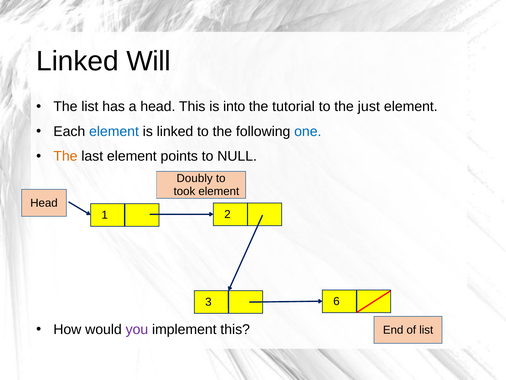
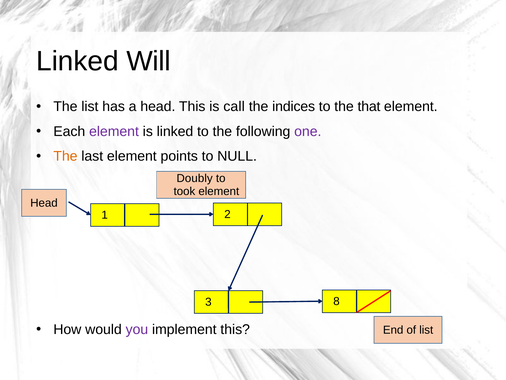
into: into -> call
tutorial: tutorial -> indices
just: just -> that
element at (114, 131) colour: blue -> purple
one colour: blue -> purple
6: 6 -> 8
